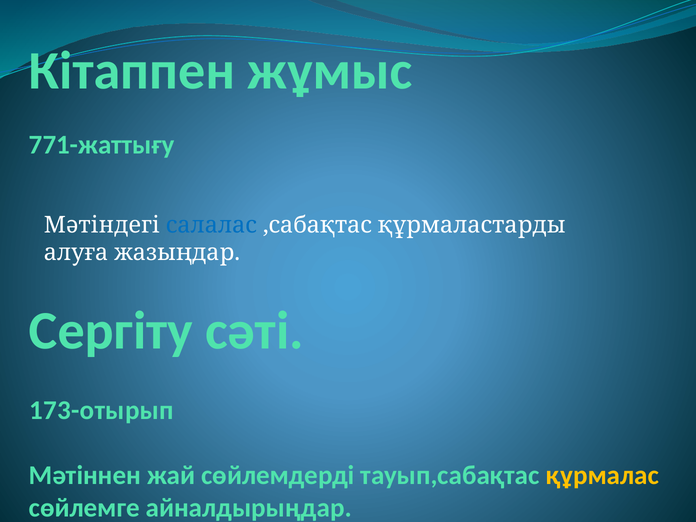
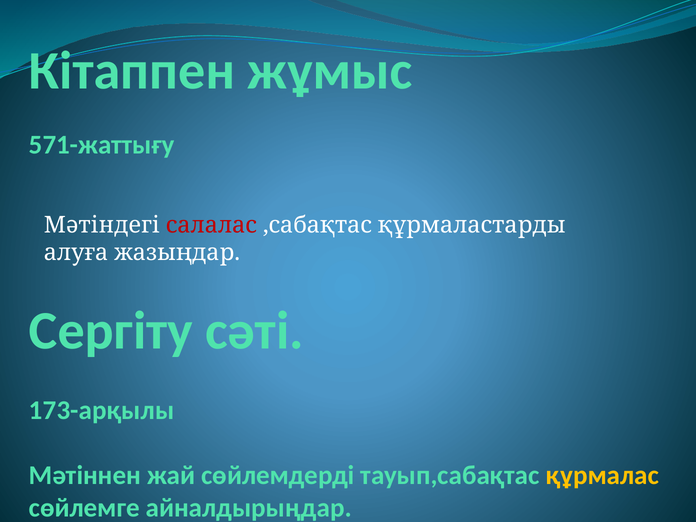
771-жаттығу: 771-жаттығу -> 571-жаттығу
салалас colour: blue -> red
173-отырып: 173-отырып -> 173-арқылы
